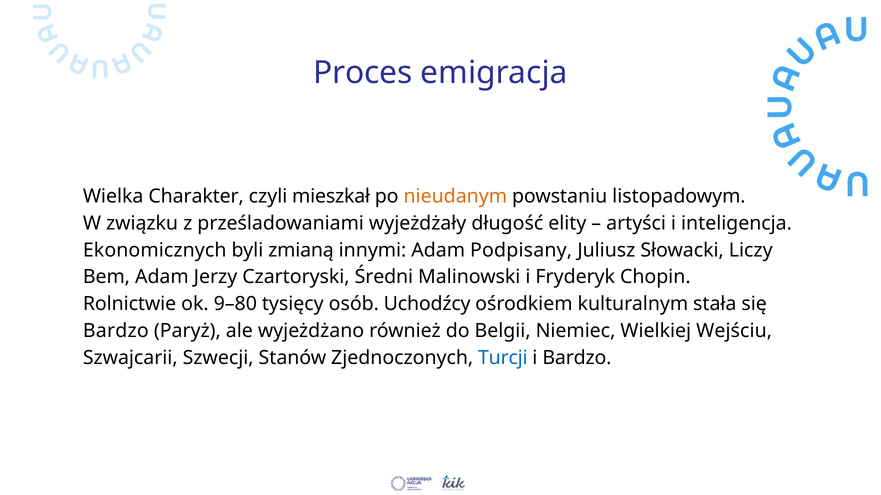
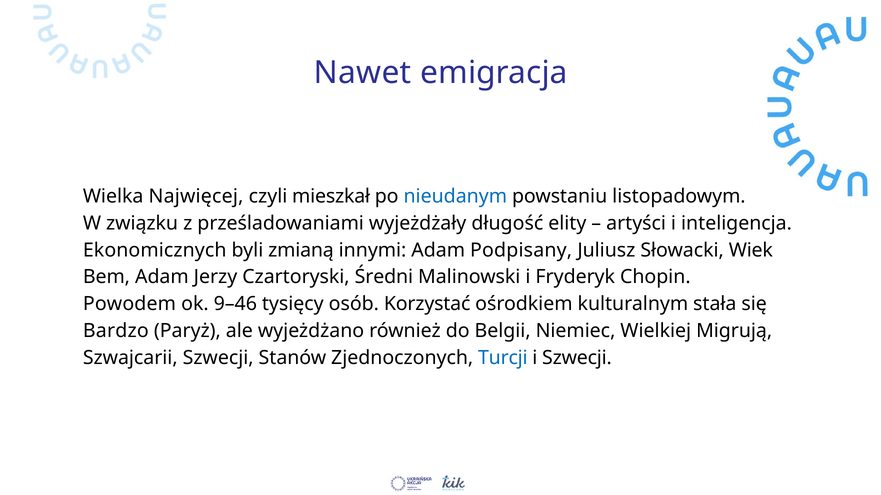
Proces: Proces -> Nawet
Charakter: Charakter -> Najwięcej
nieudanym colour: orange -> blue
Liczy: Liczy -> Wiek
Rolnictwie: Rolnictwie -> Powodem
9–80: 9–80 -> 9–46
Uchodźcy: Uchodźcy -> Korzystać
Wejściu: Wejściu -> Migrują
i Bardzo: Bardzo -> Szwecji
